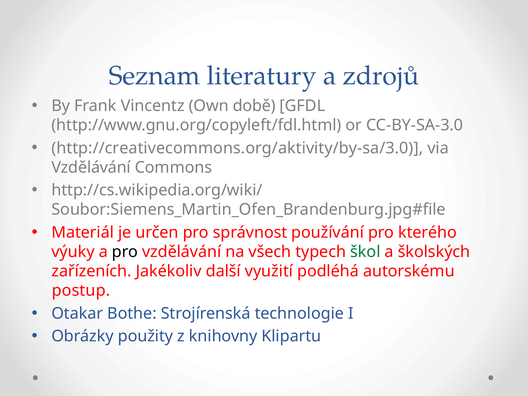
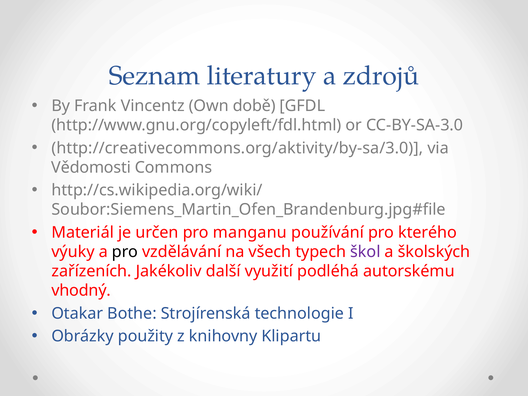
Vzdělávání at (91, 167): Vzdělávání -> Vědomosti
správnost: správnost -> manganu
škol colour: green -> purple
postup: postup -> vhodný
